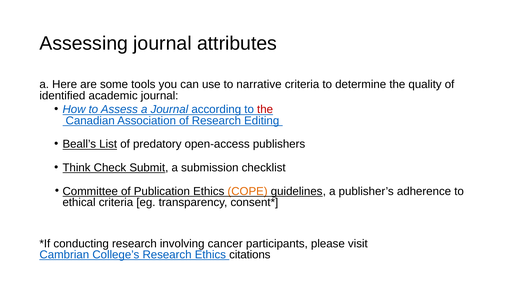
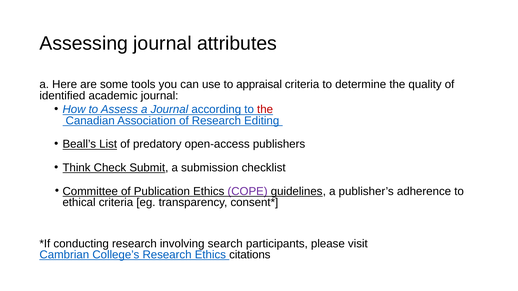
narrative: narrative -> appraisal
COPE colour: orange -> purple
cancer: cancer -> search
